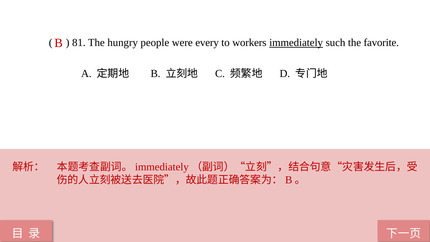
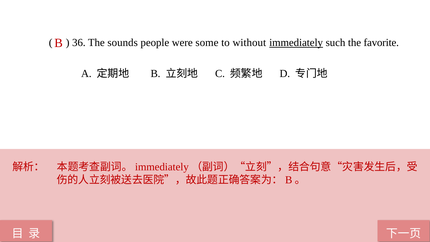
81: 81 -> 36
hungry: hungry -> sounds
every: every -> some
workers: workers -> without
